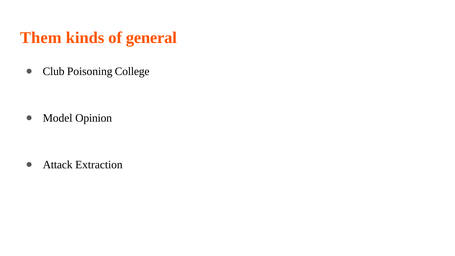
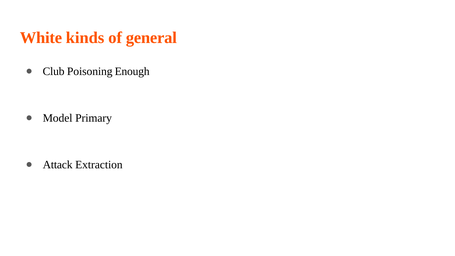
Them: Them -> White
College: College -> Enough
Opinion: Opinion -> Primary
